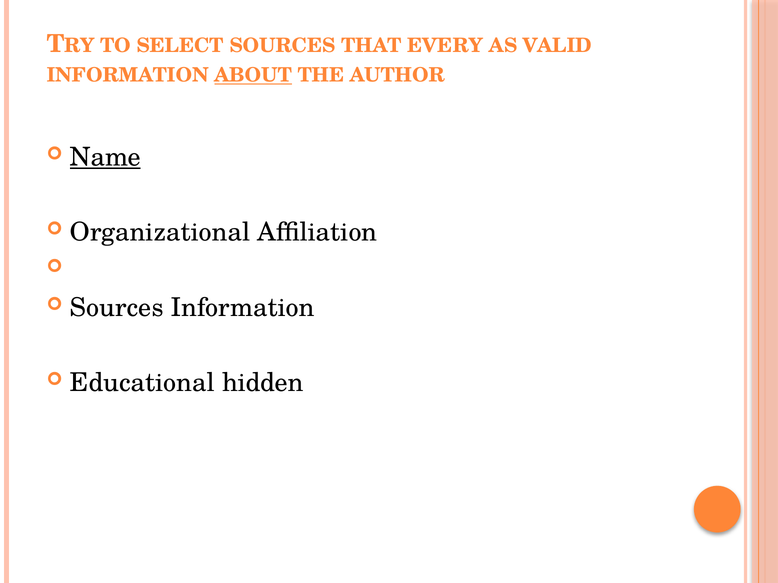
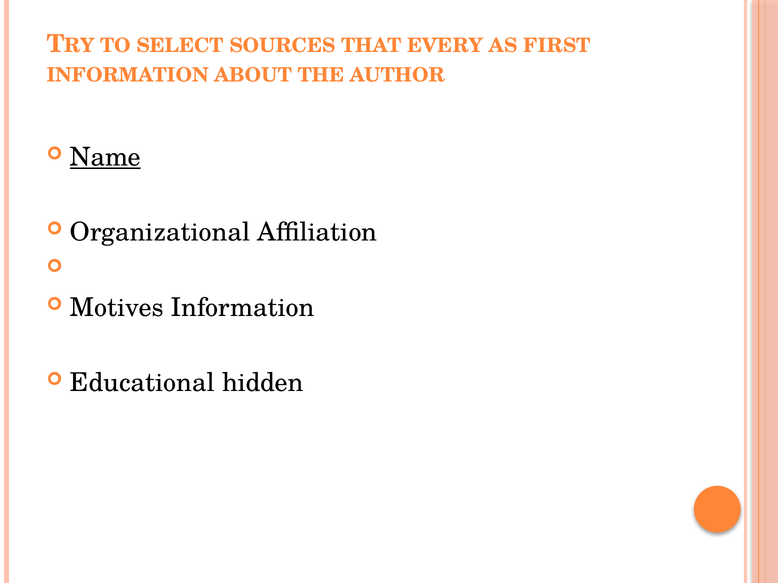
VALID: VALID -> FIRST
ABOUT underline: present -> none
Sources at (117, 308): Sources -> Motives
